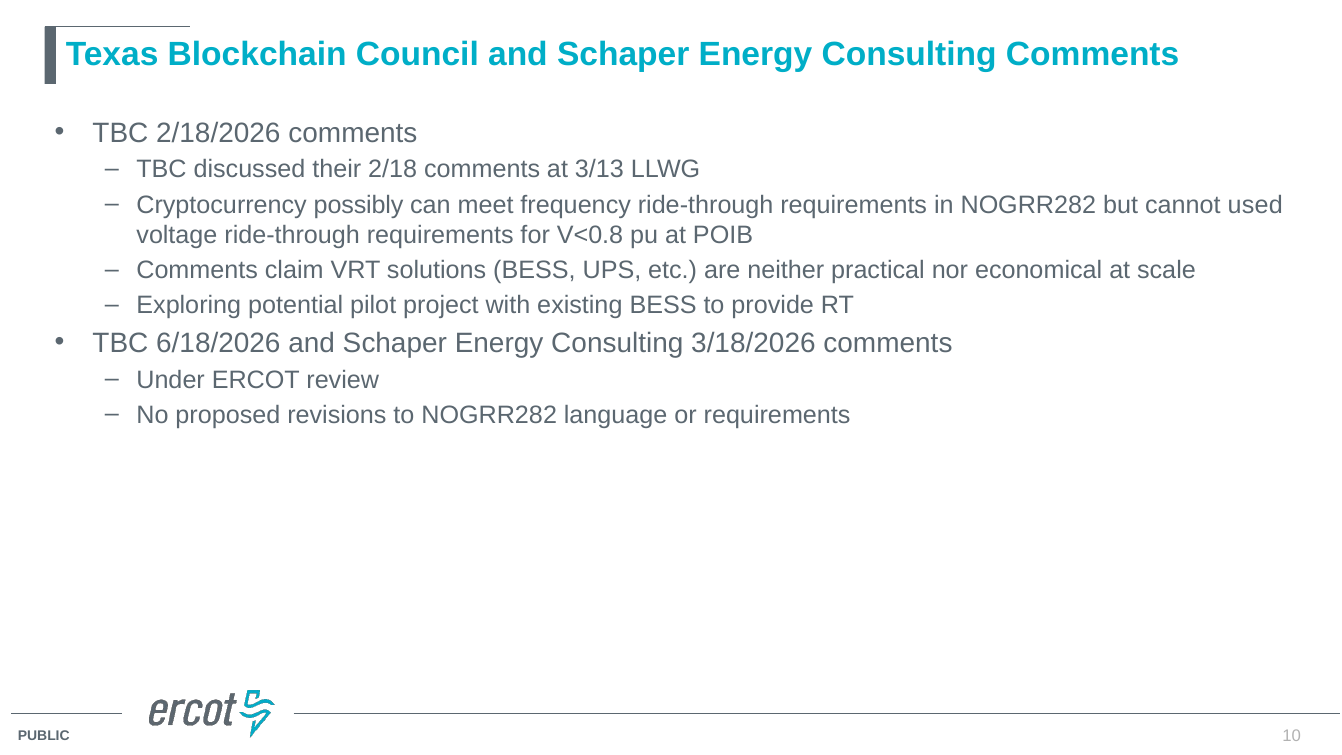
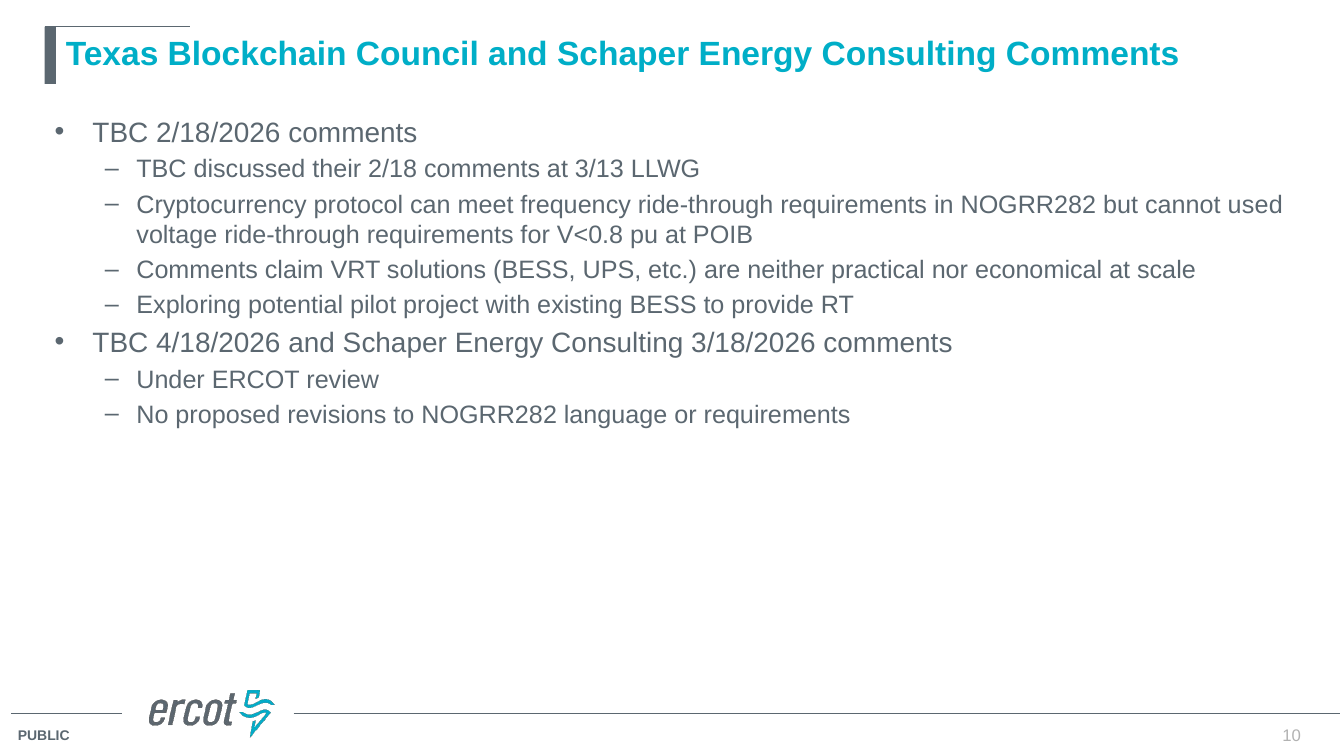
possibly: possibly -> protocol
6/18/2026: 6/18/2026 -> 4/18/2026
